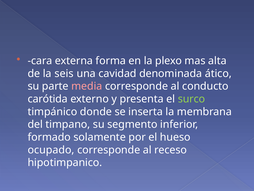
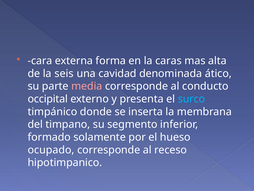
plexo: plexo -> caras
carótida: carótida -> occipital
surco colour: light green -> light blue
